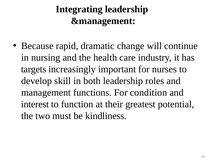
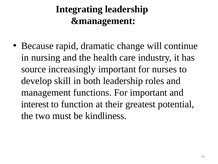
targets: targets -> source
For condition: condition -> important
